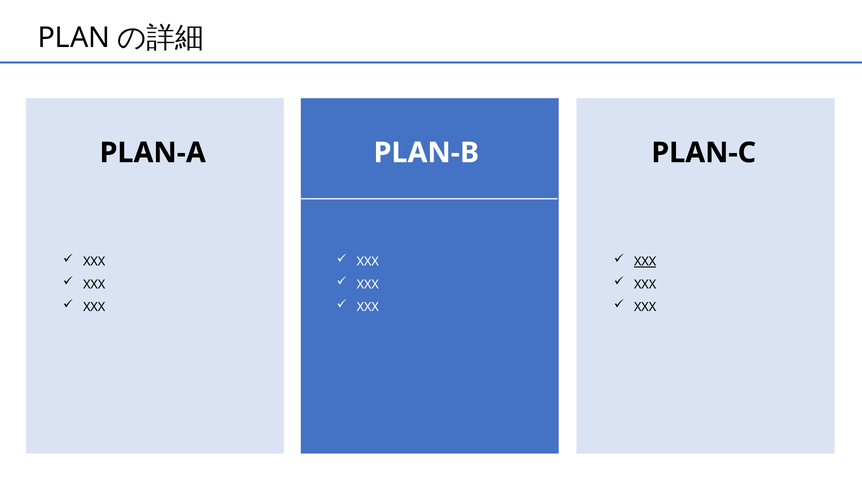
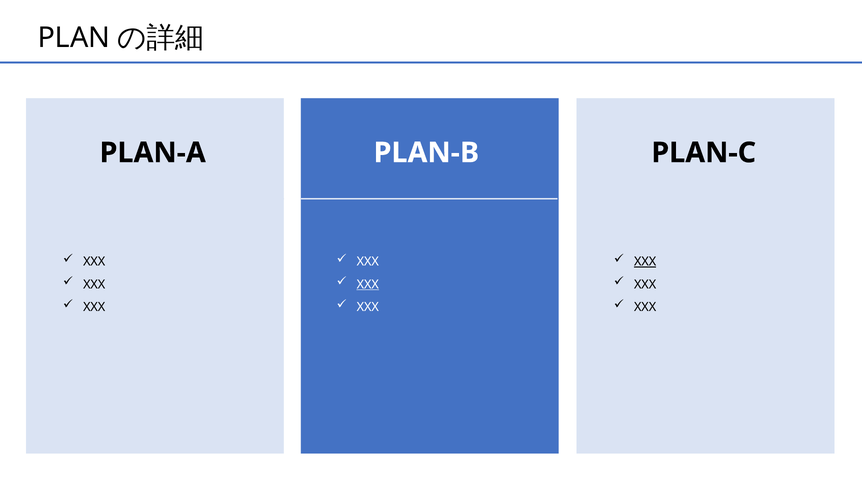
XXX at (368, 284) underline: none -> present
